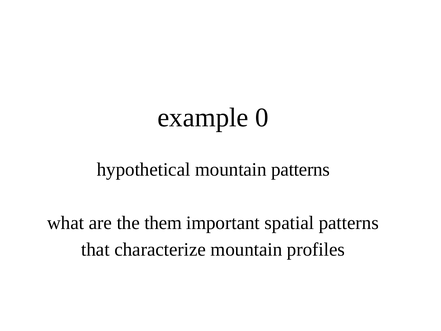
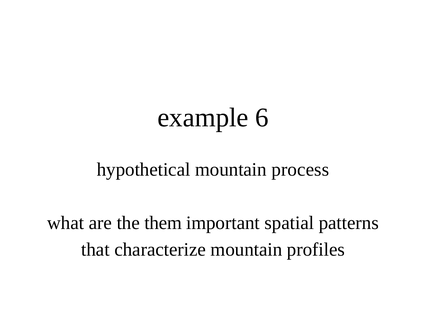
0: 0 -> 6
mountain patterns: patterns -> process
